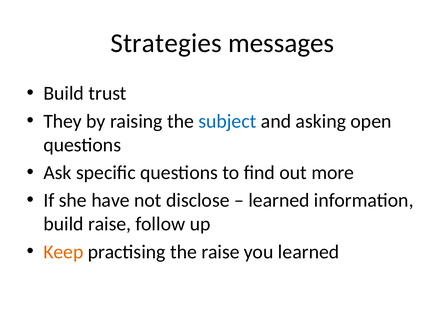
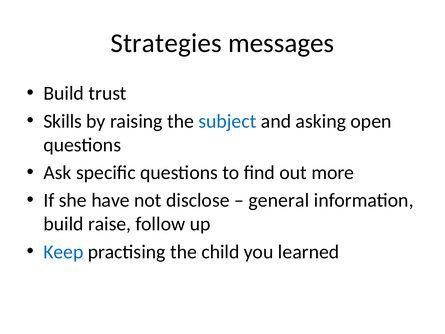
They: They -> Skills
learned at (279, 200): learned -> general
Keep colour: orange -> blue
the raise: raise -> child
